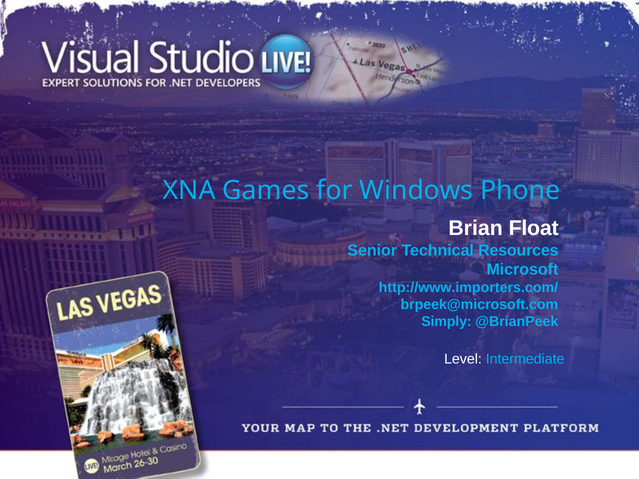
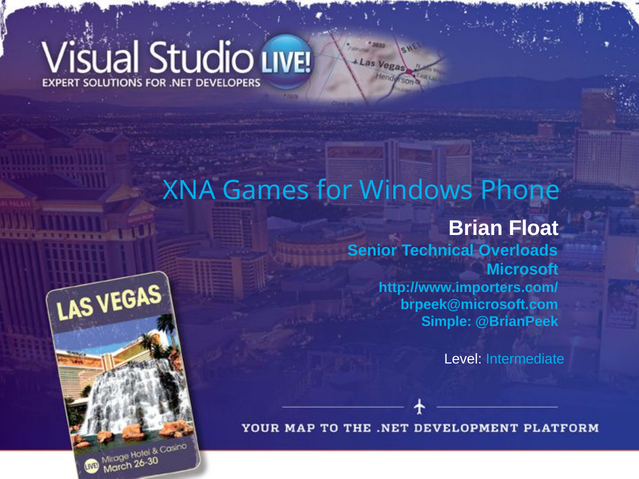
Resources: Resources -> Overloads
Simply: Simply -> Simple
